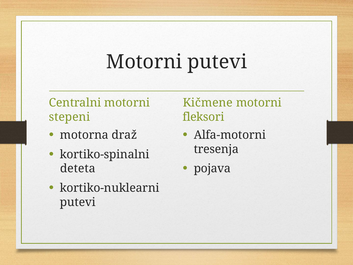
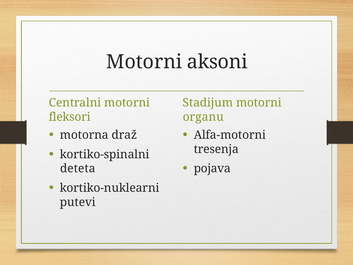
Motorni putevi: putevi -> aksoni
Kičmene: Kičmene -> Stadijum
stepeni: stepeni -> fleksori
fleksori: fleksori -> organu
